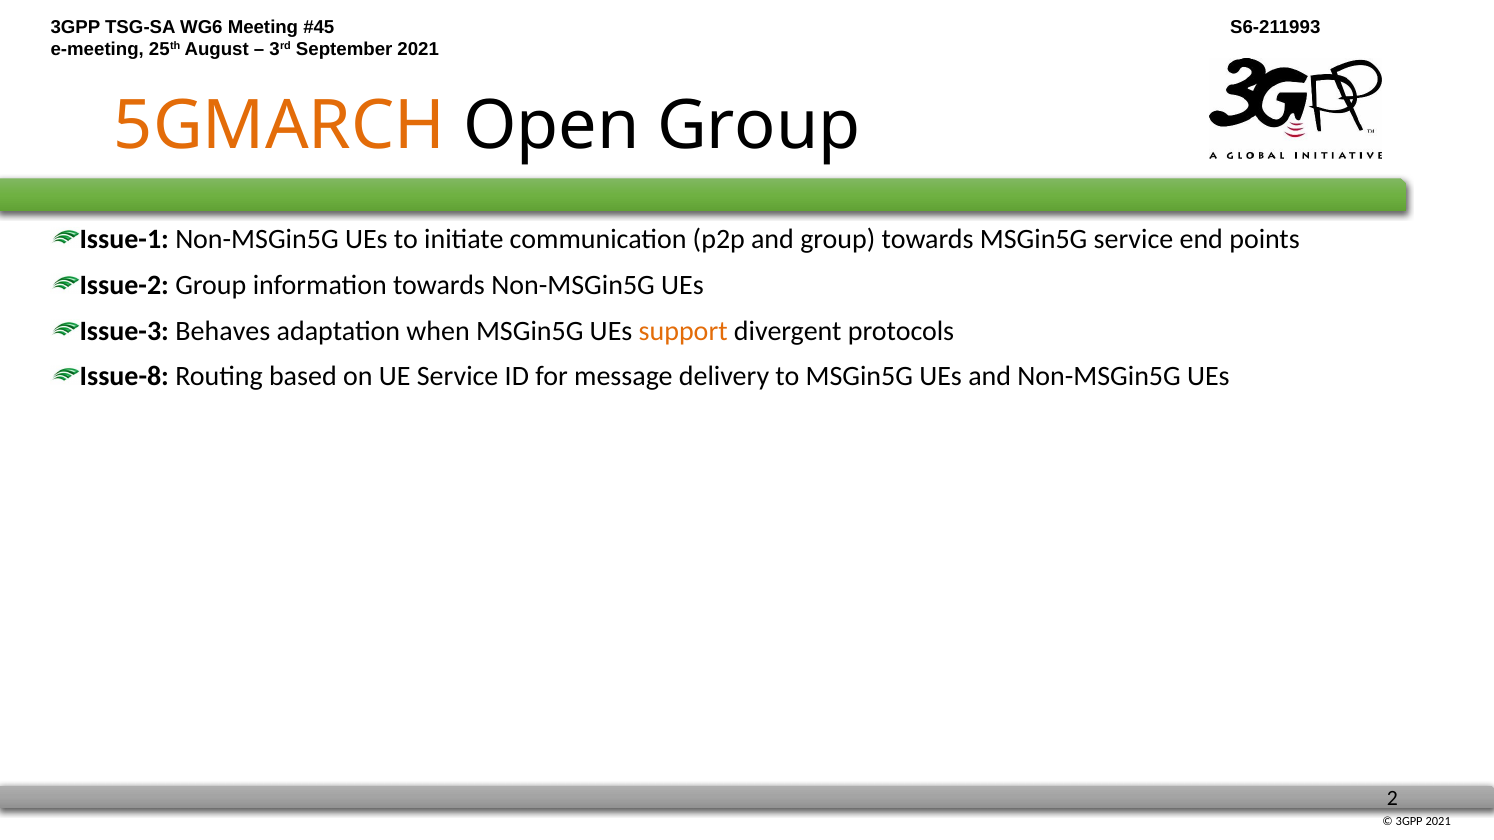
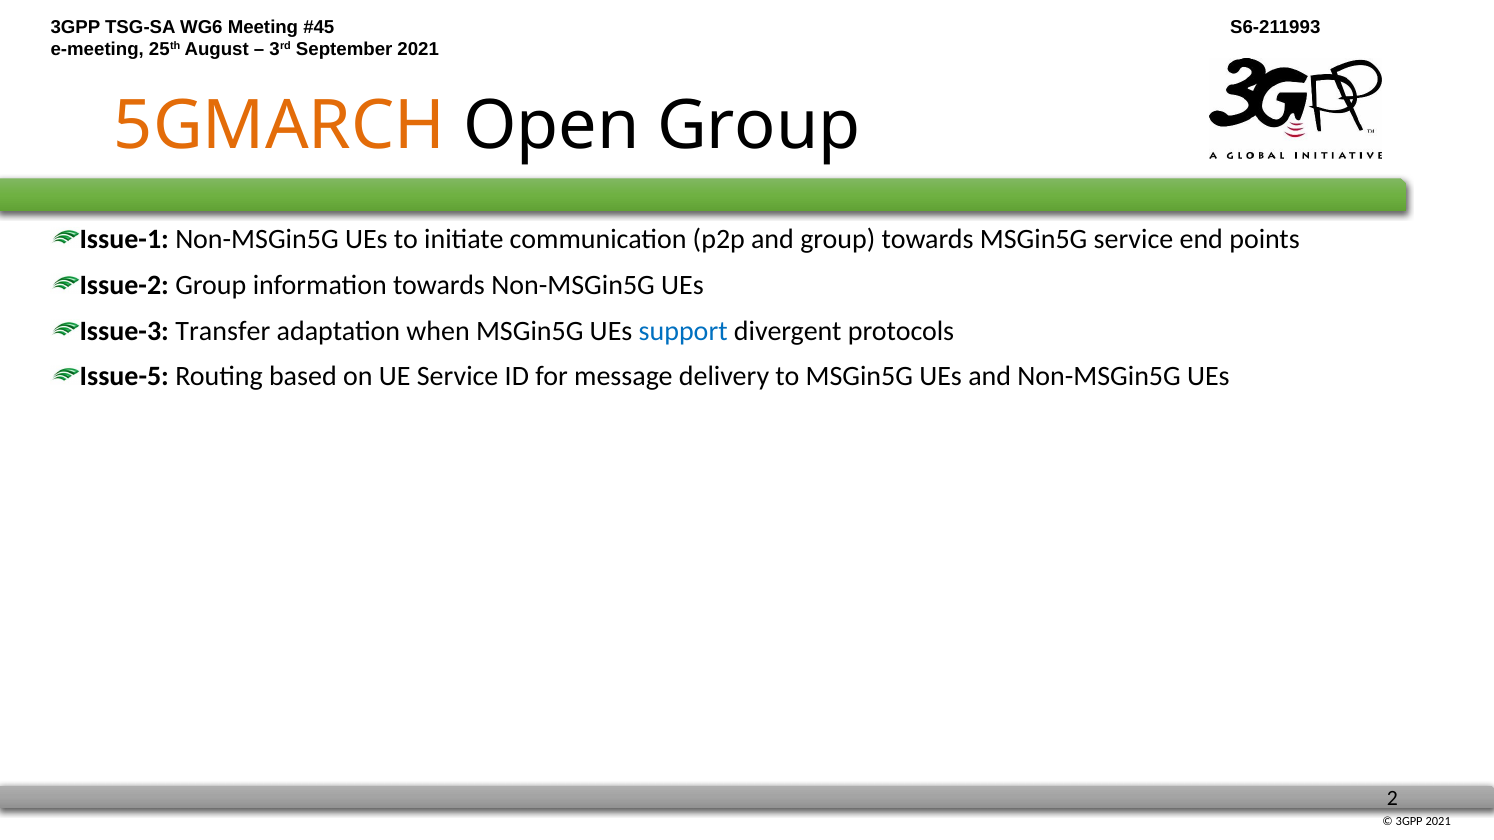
Behaves: Behaves -> Transfer
support colour: orange -> blue
Issue-8: Issue-8 -> Issue-5
